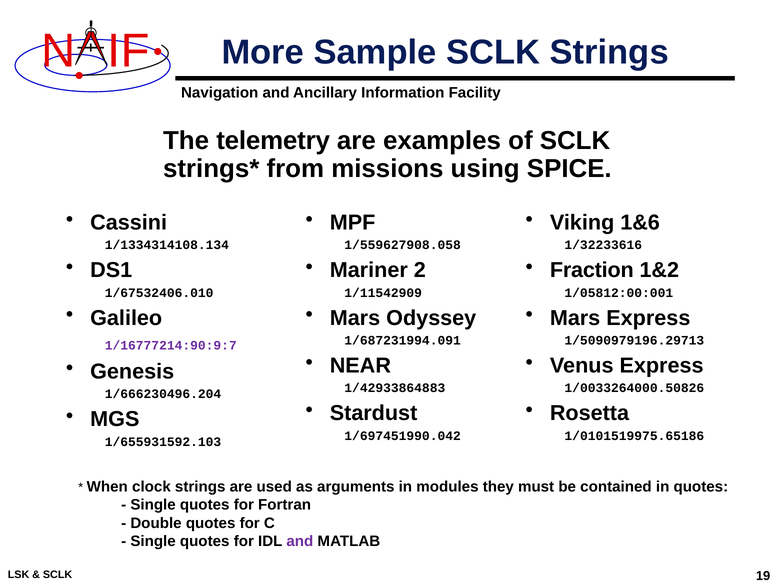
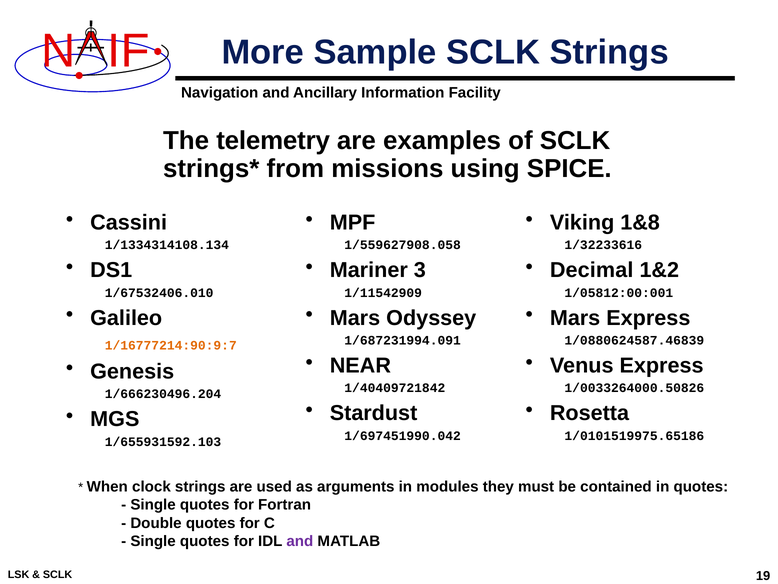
1&6: 1&6 -> 1&8
2: 2 -> 3
Fraction: Fraction -> Decimal
1/5090979196.29713: 1/5090979196.29713 -> 1/0880624587.46839
1/16777214:90:9:7 colour: purple -> orange
1/42933864883: 1/42933864883 -> 1/40409721842
